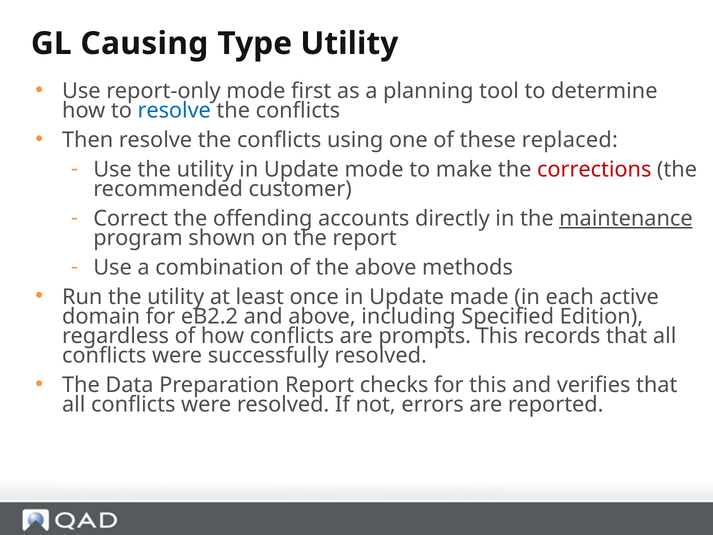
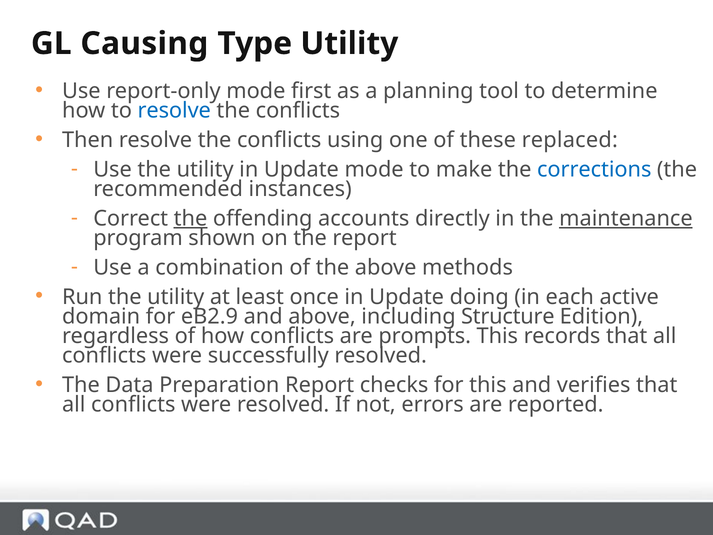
corrections colour: red -> blue
customer: customer -> instances
the at (191, 218) underline: none -> present
made: made -> doing
eB2.2: eB2.2 -> eB2.9
Specified: Specified -> Structure
